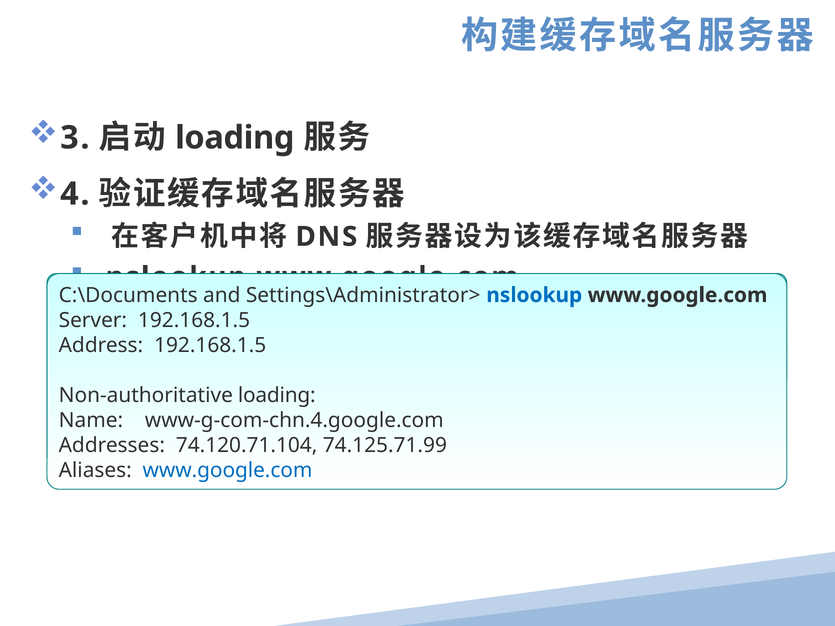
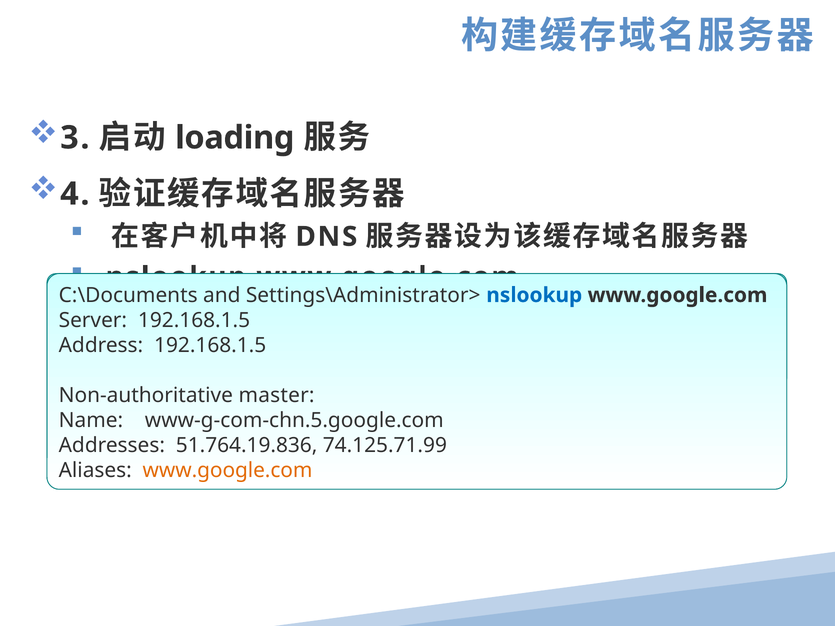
Non-authoritative loading: loading -> master
www-g-com-chn.4.google.com: www-g-com-chn.4.google.com -> www-g-com-chn.5.google.com
74.120.71.104: 74.120.71.104 -> 51.764.19.836
www.google.com at (228, 471) colour: blue -> orange
